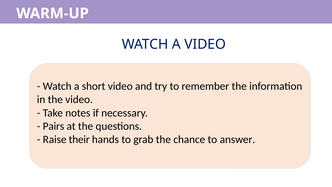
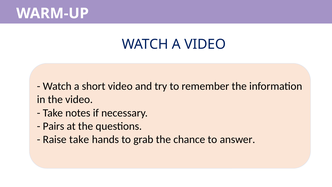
Raise their: their -> take
